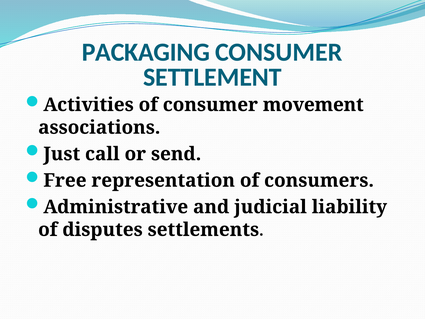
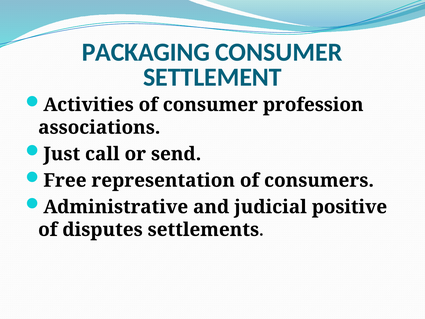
movement: movement -> profession
liability: liability -> positive
